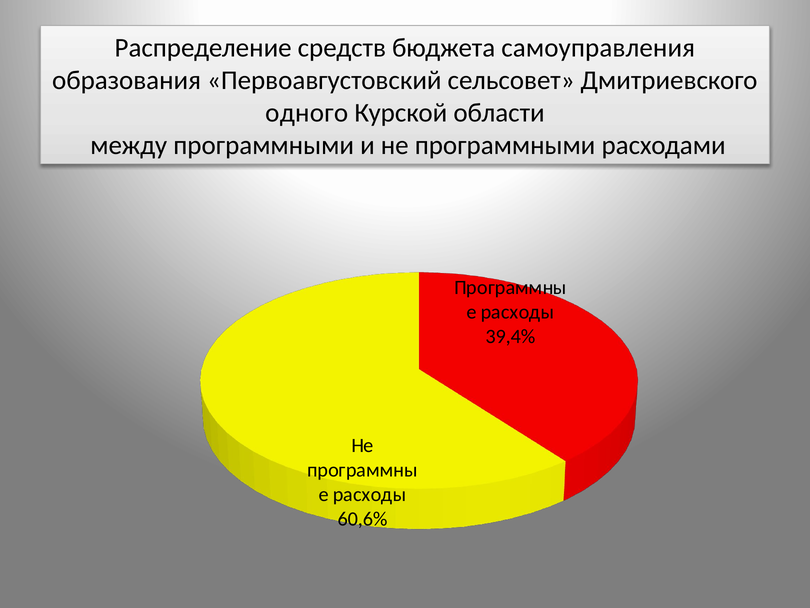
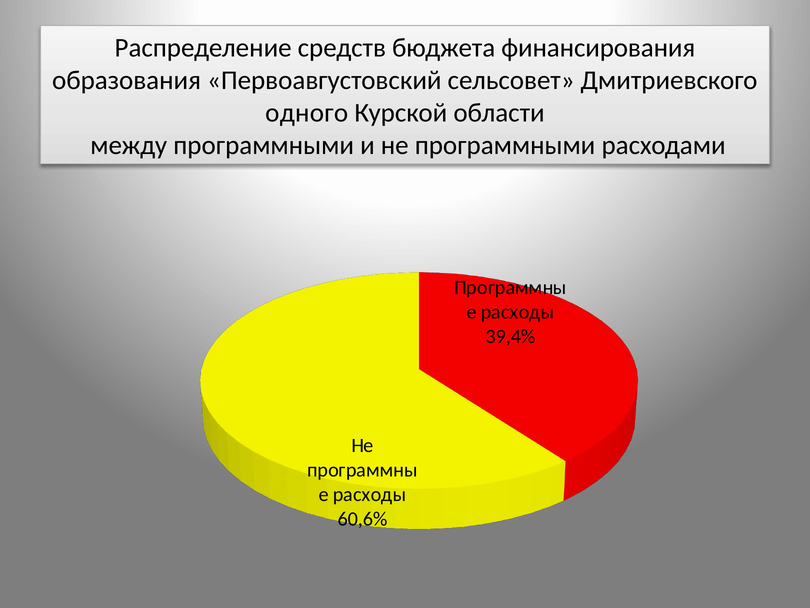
самоуправления: самоуправления -> финансирования
